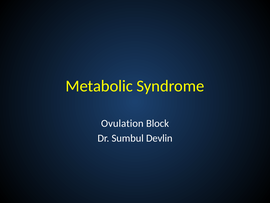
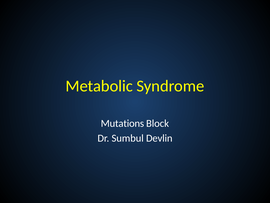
Ovulation: Ovulation -> Mutations
